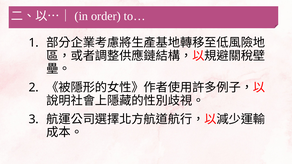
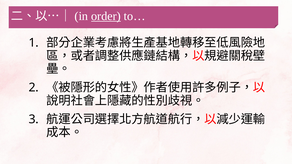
order underline: none -> present
